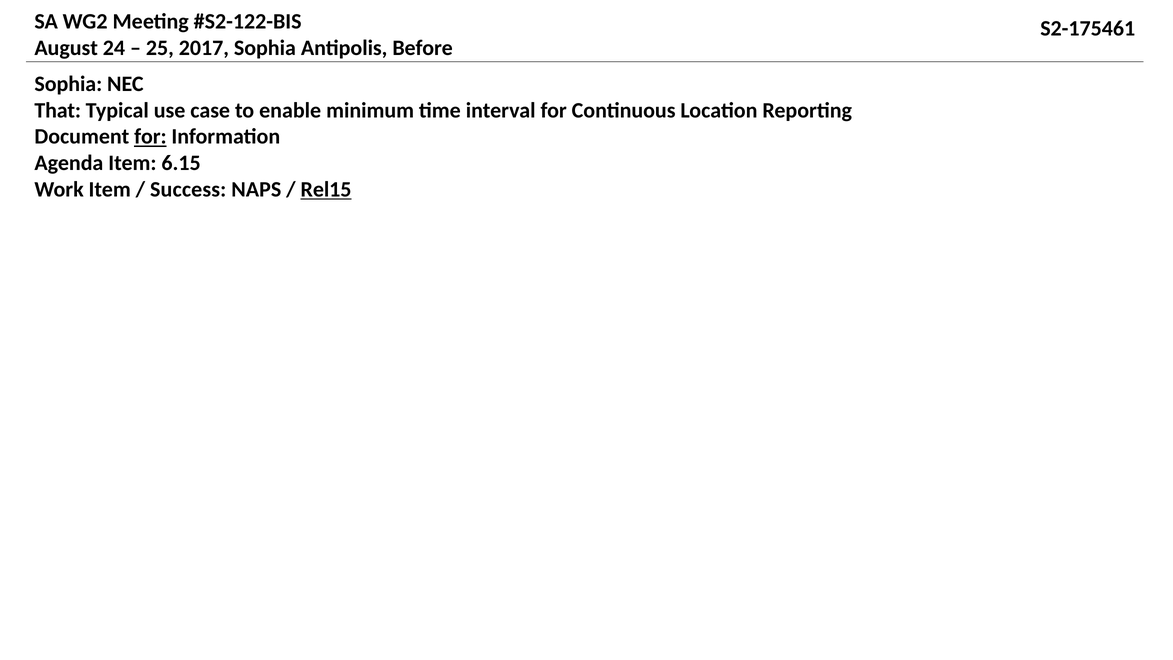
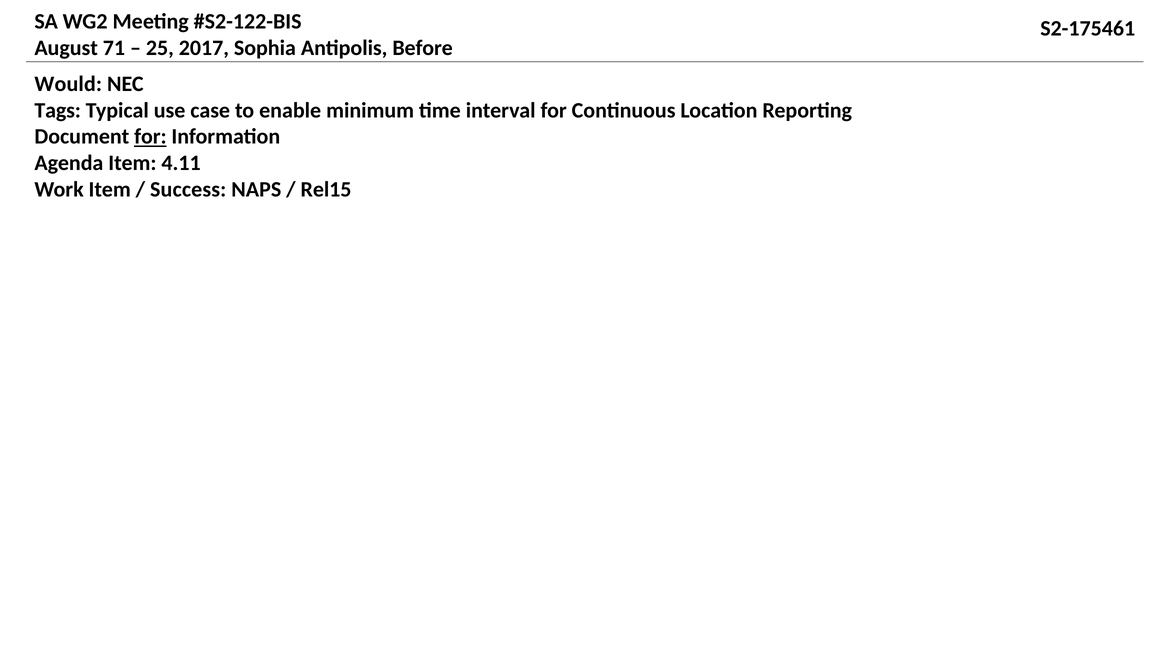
24: 24 -> 71
Sophia at (68, 84): Sophia -> Would
That: That -> Tags
6.15: 6.15 -> 4.11
Rel15 underline: present -> none
